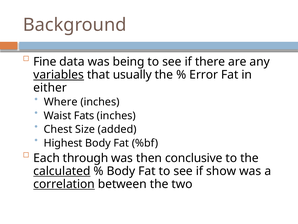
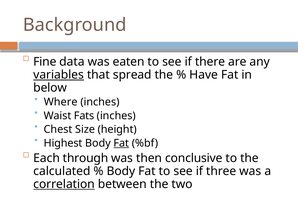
being: being -> eaten
usually: usually -> spread
Error: Error -> Have
either: either -> below
added: added -> height
Fat at (121, 143) underline: none -> present
calculated underline: present -> none
show: show -> three
